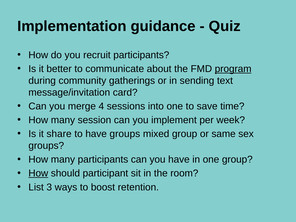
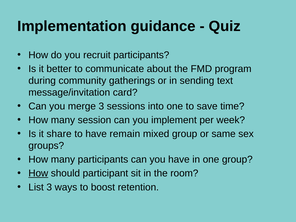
program underline: present -> none
merge 4: 4 -> 3
have groups: groups -> remain
